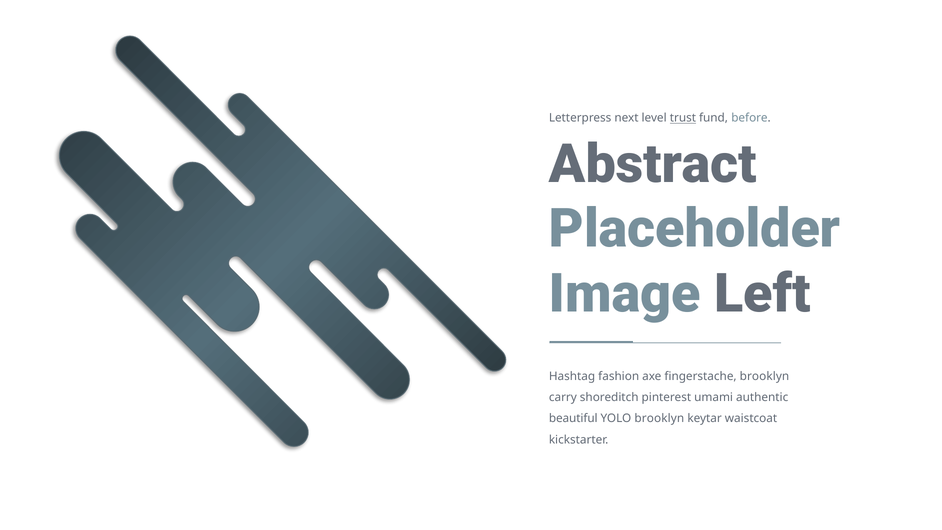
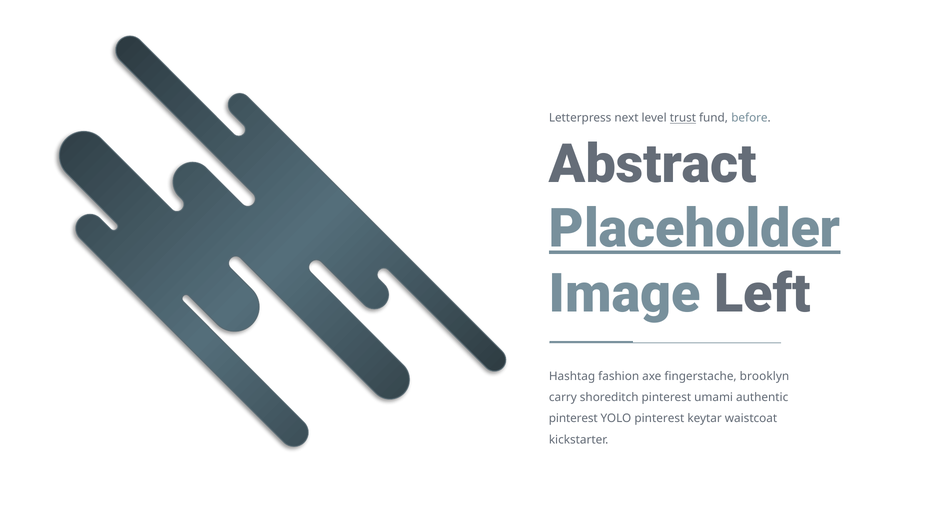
Placeholder underline: none -> present
beautiful at (573, 419): beautiful -> pinterest
YOLO brooklyn: brooklyn -> pinterest
